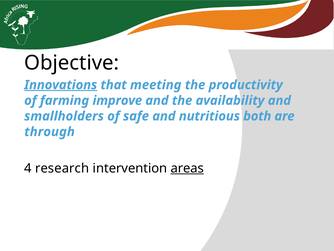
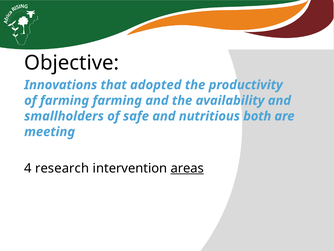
Innovations underline: present -> none
meeting: meeting -> adopted
farming improve: improve -> farming
through: through -> meeting
